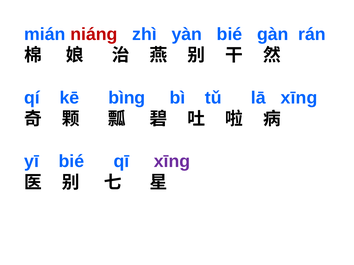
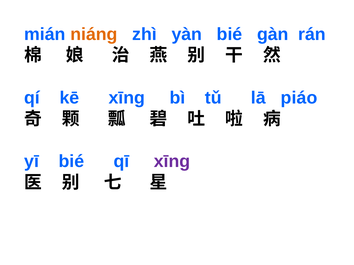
niáng colour: red -> orange
kē bìng: bìng -> xīng
lā xīng: xīng -> piáo
